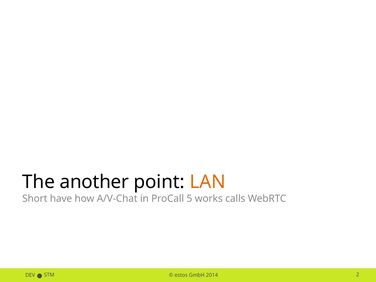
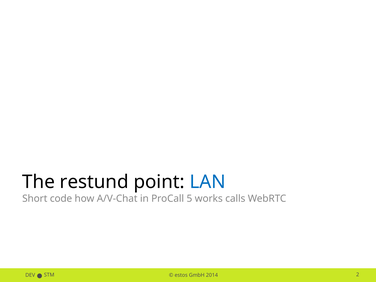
another: another -> restund
LAN colour: orange -> blue
have: have -> code
